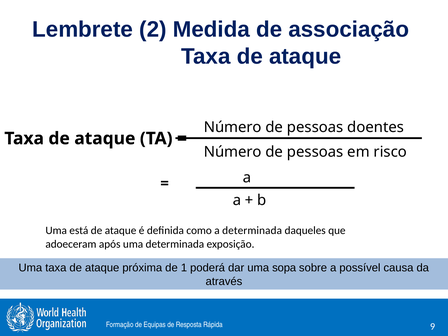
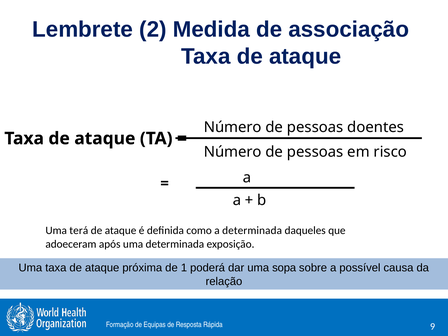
está: está -> terá
através: através -> relação
